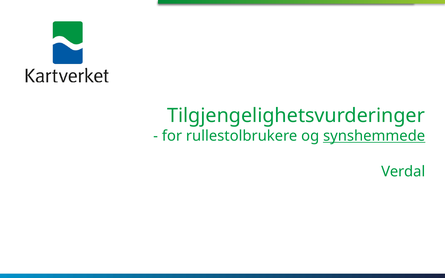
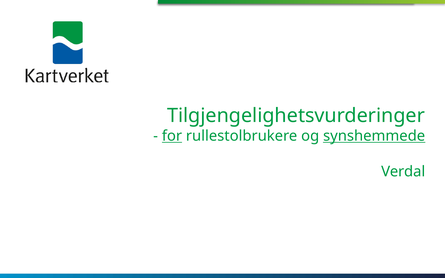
for underline: none -> present
